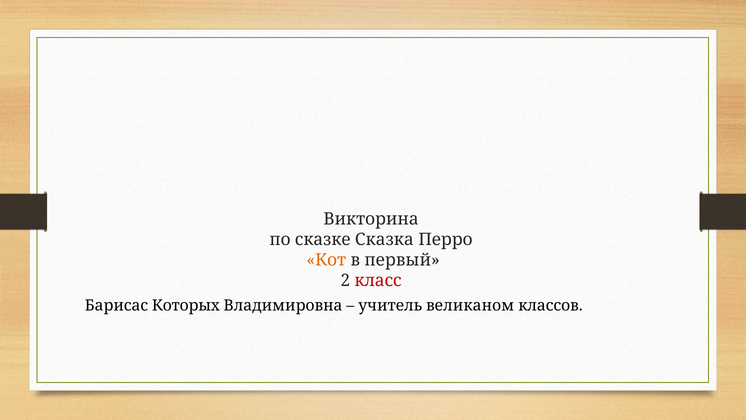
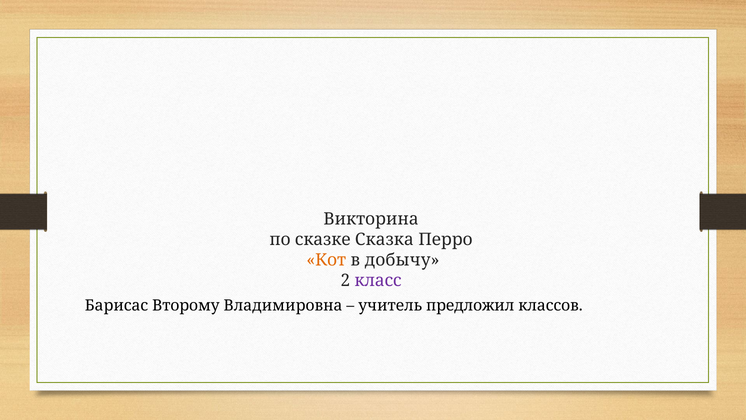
первый: первый -> добычу
класс colour: red -> purple
Которых: Которых -> Второму
великаном: великаном -> предложил
